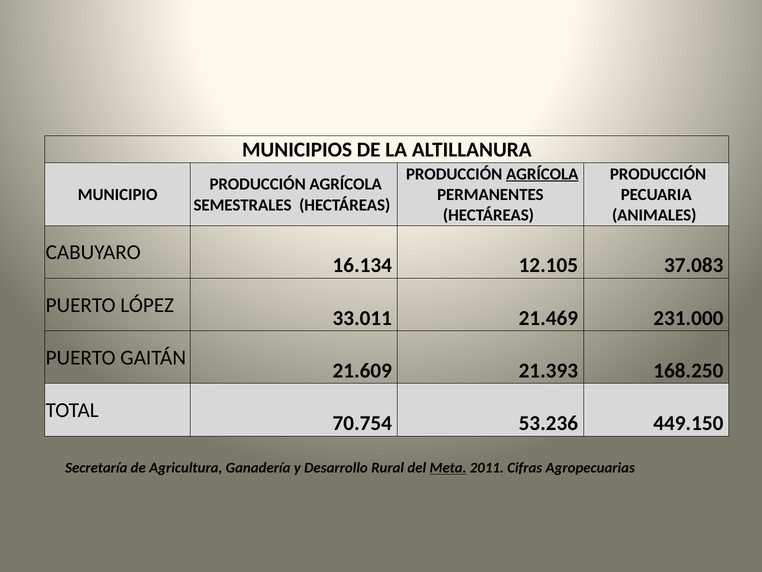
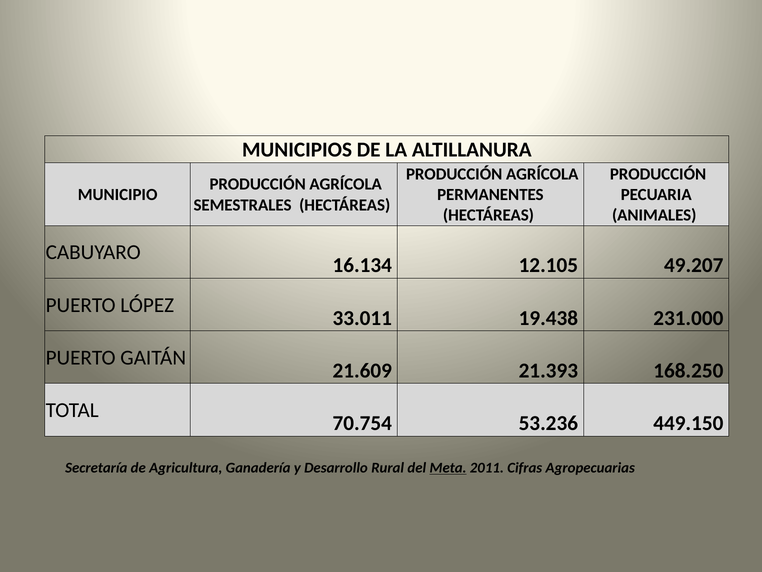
AGRÍCOLA at (542, 174) underline: present -> none
37.083: 37.083 -> 49.207
21.469: 21.469 -> 19.438
